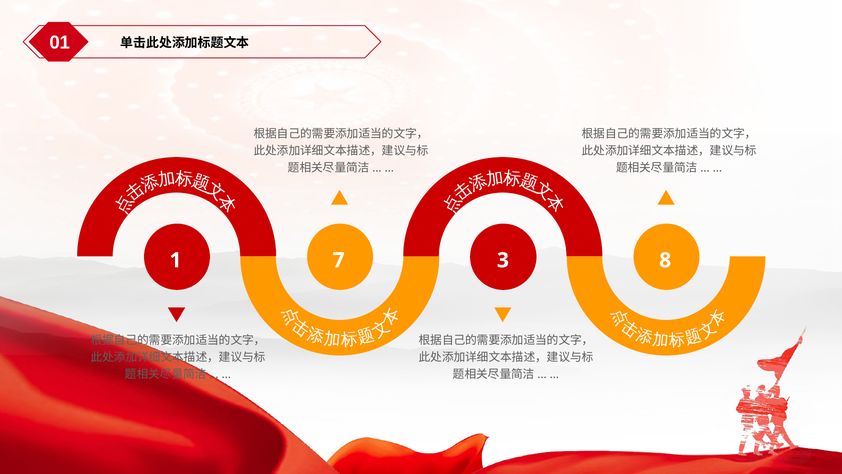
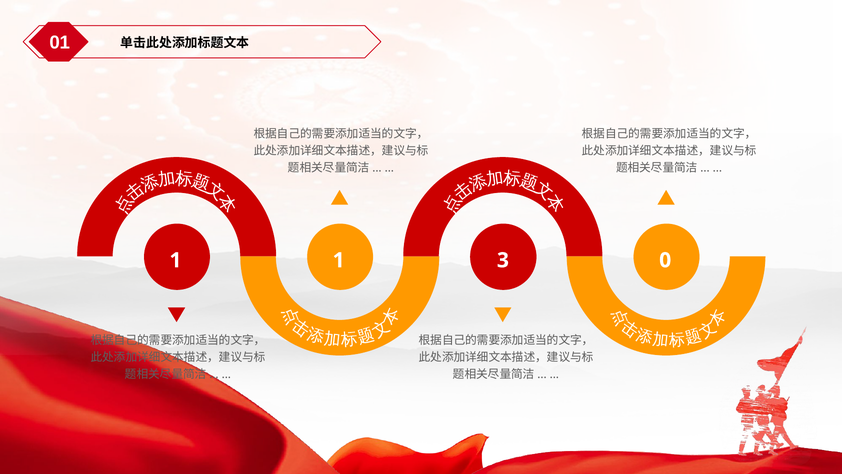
1 7: 7 -> 1
8: 8 -> 0
